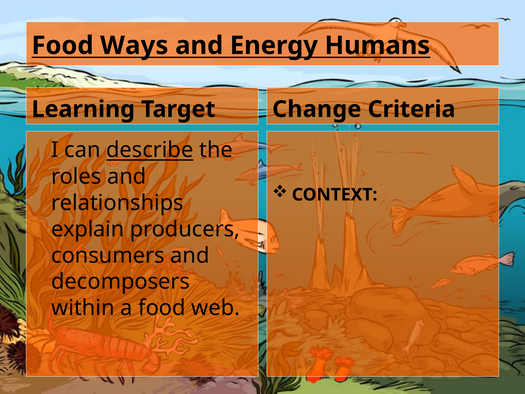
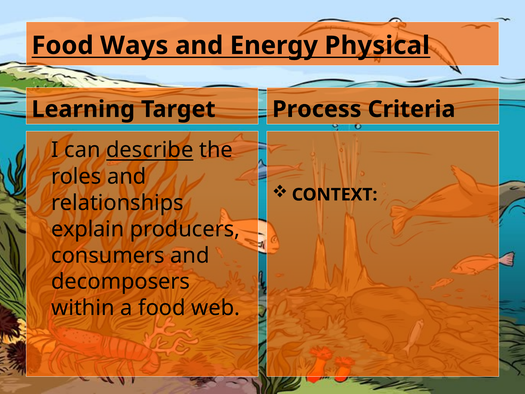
Humans: Humans -> Physical
Change: Change -> Process
